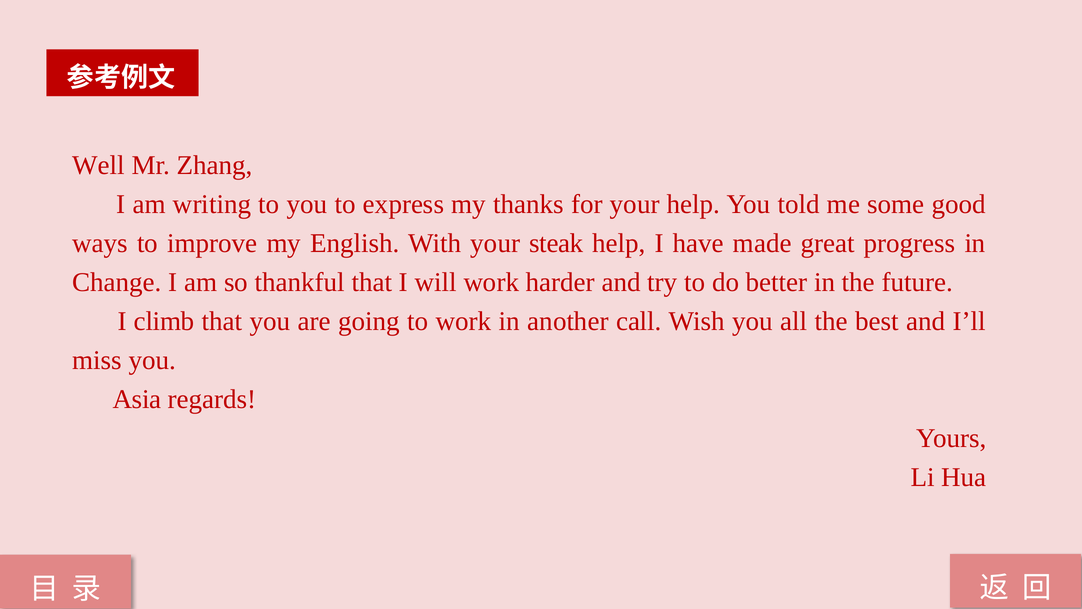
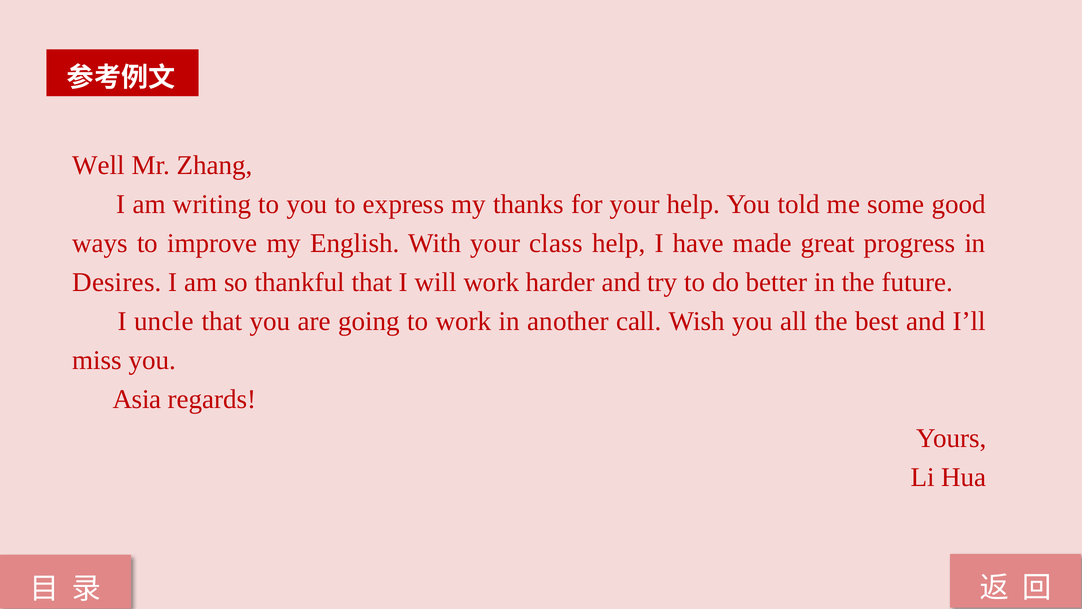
steak: steak -> class
Change: Change -> Desires
climb: climb -> uncle
